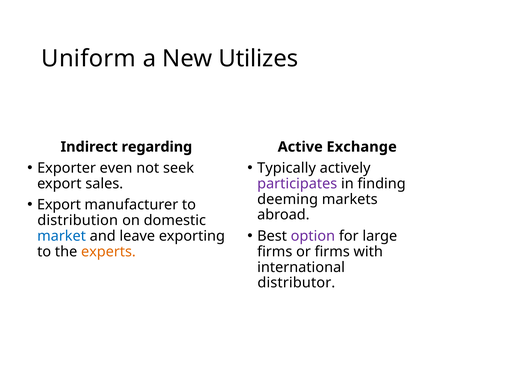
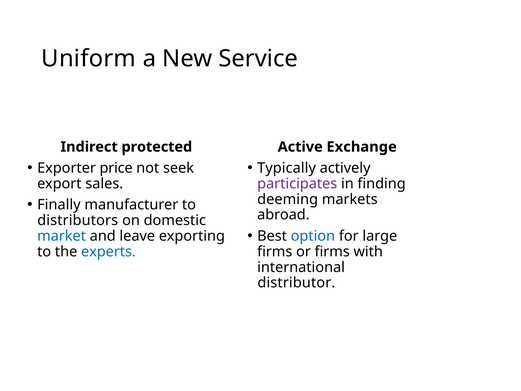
Utilizes: Utilizes -> Service
regarding: regarding -> protected
even: even -> price
Export at (59, 205): Export -> Finally
distribution: distribution -> distributors
option colour: purple -> blue
experts colour: orange -> blue
